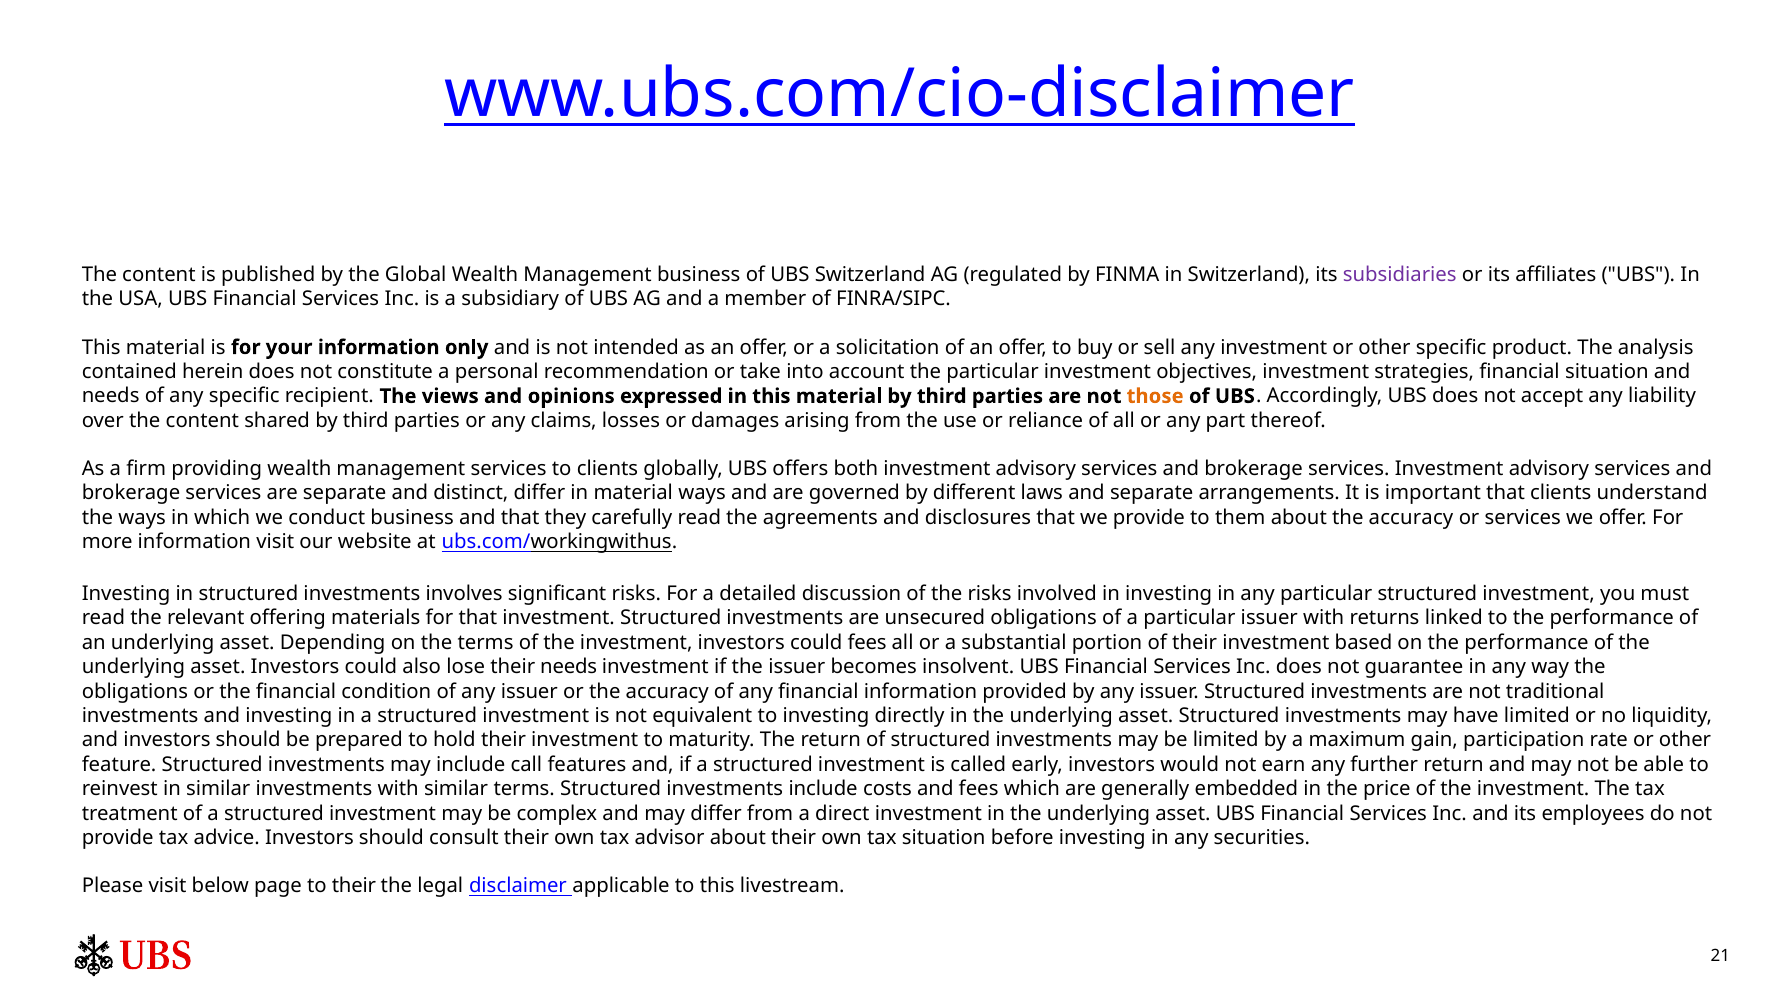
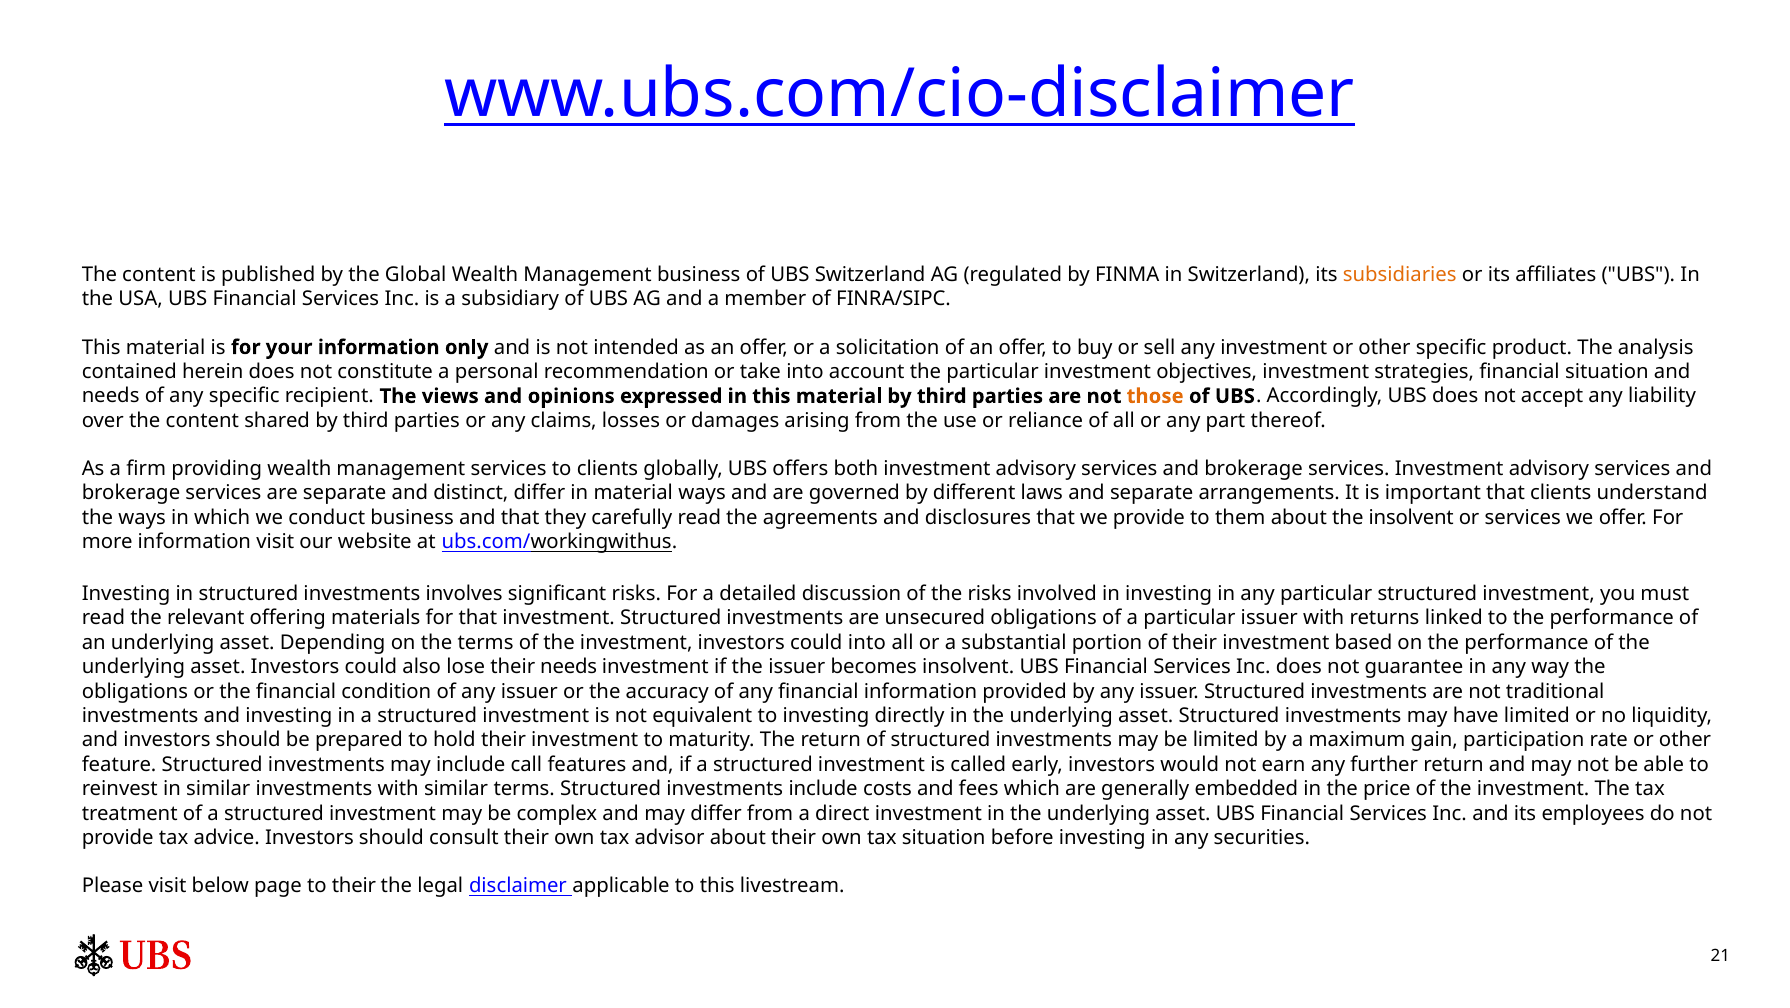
subsidiaries colour: purple -> orange
about the accuracy: accuracy -> insolvent
could fees: fees -> into
